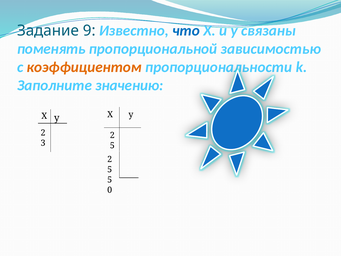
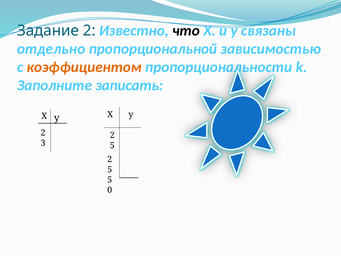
Задание 9: 9 -> 2
что colour: blue -> black
поменять: поменять -> отдельно
значению: значению -> записать
